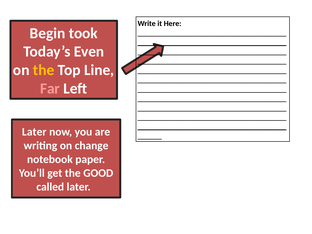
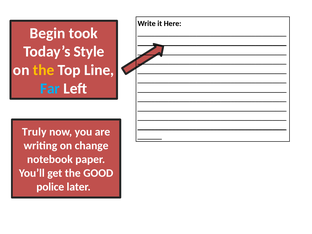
Even: Even -> Style
Far colour: pink -> light blue
Later at (34, 132): Later -> Truly
called: called -> police
